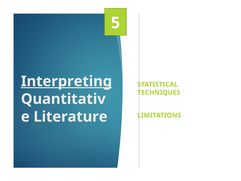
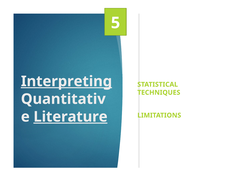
Literature underline: none -> present
